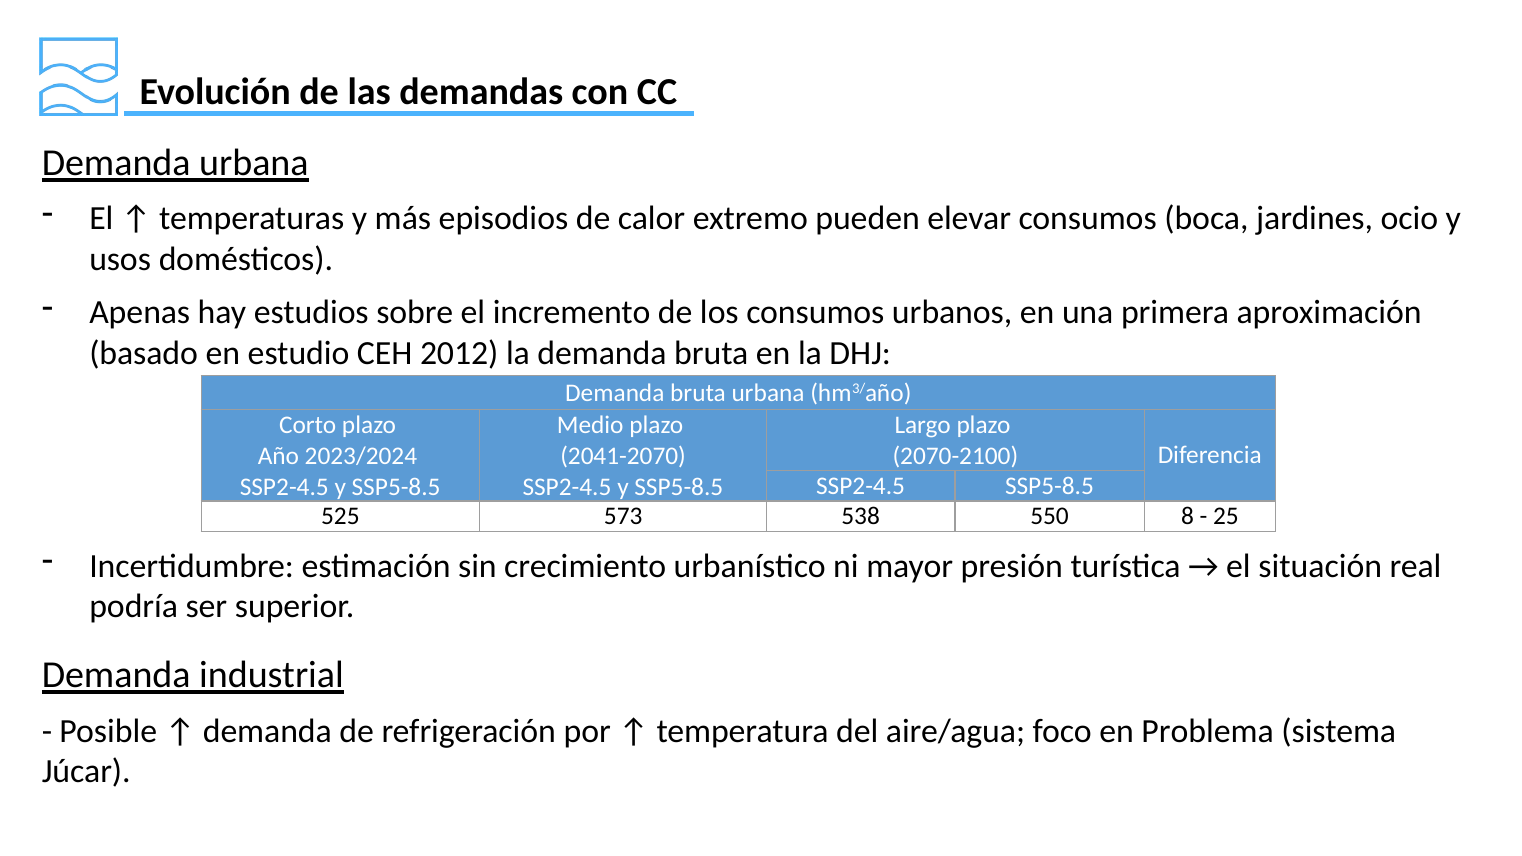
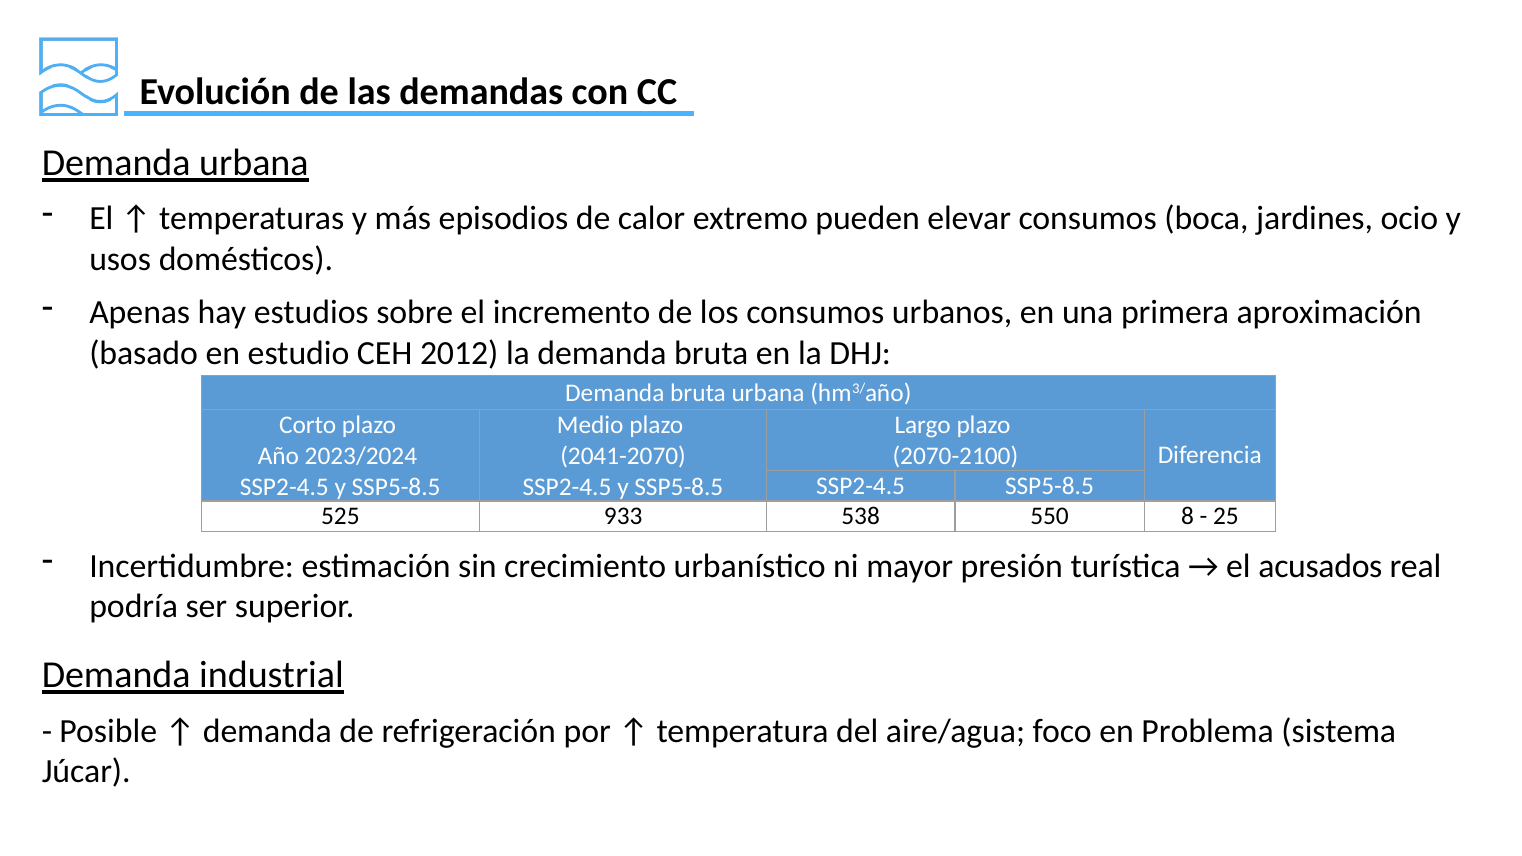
573: 573 -> 933
situación: situación -> acusados
